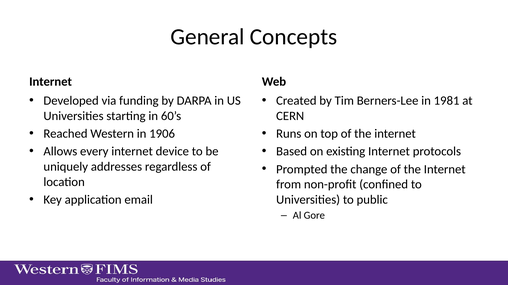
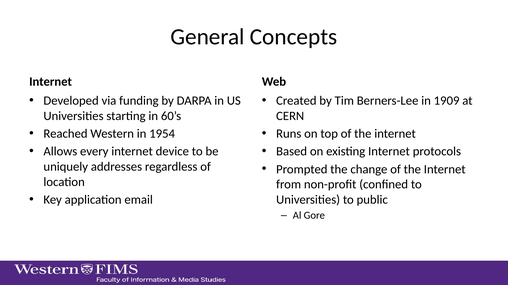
1981: 1981 -> 1909
1906: 1906 -> 1954
